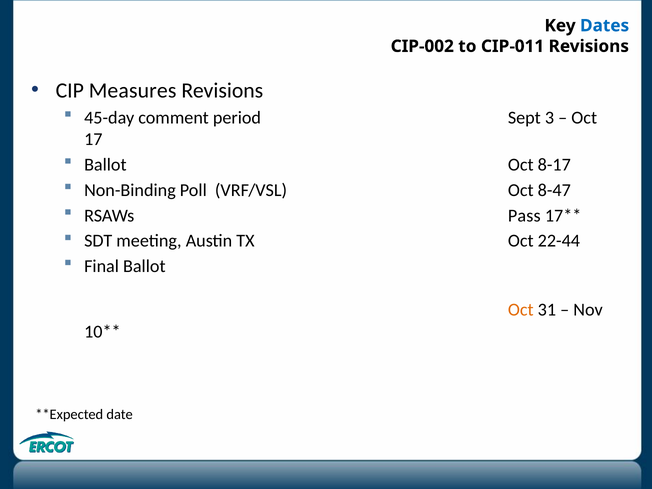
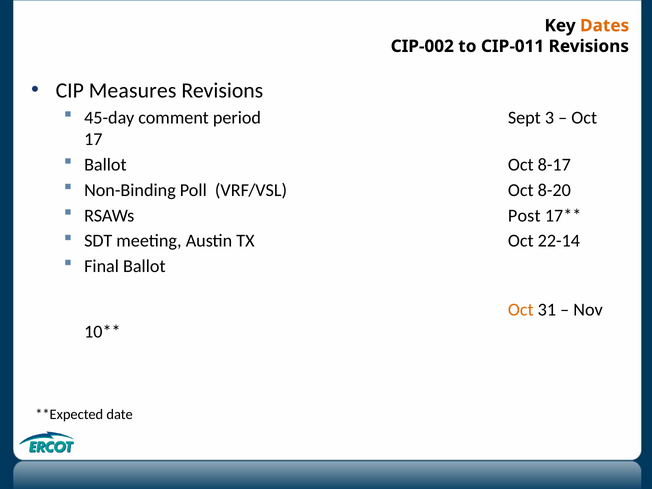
Dates colour: blue -> orange
8-47: 8-47 -> 8-20
Pass: Pass -> Post
22-44: 22-44 -> 22-14
